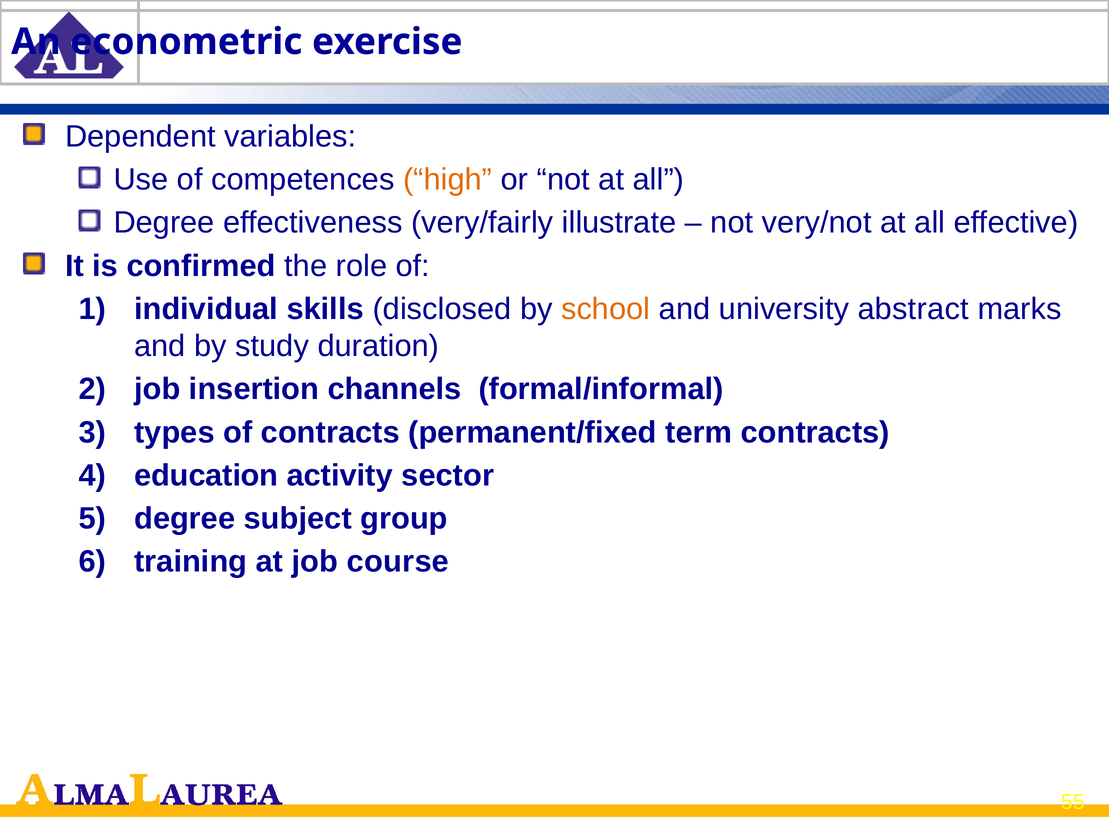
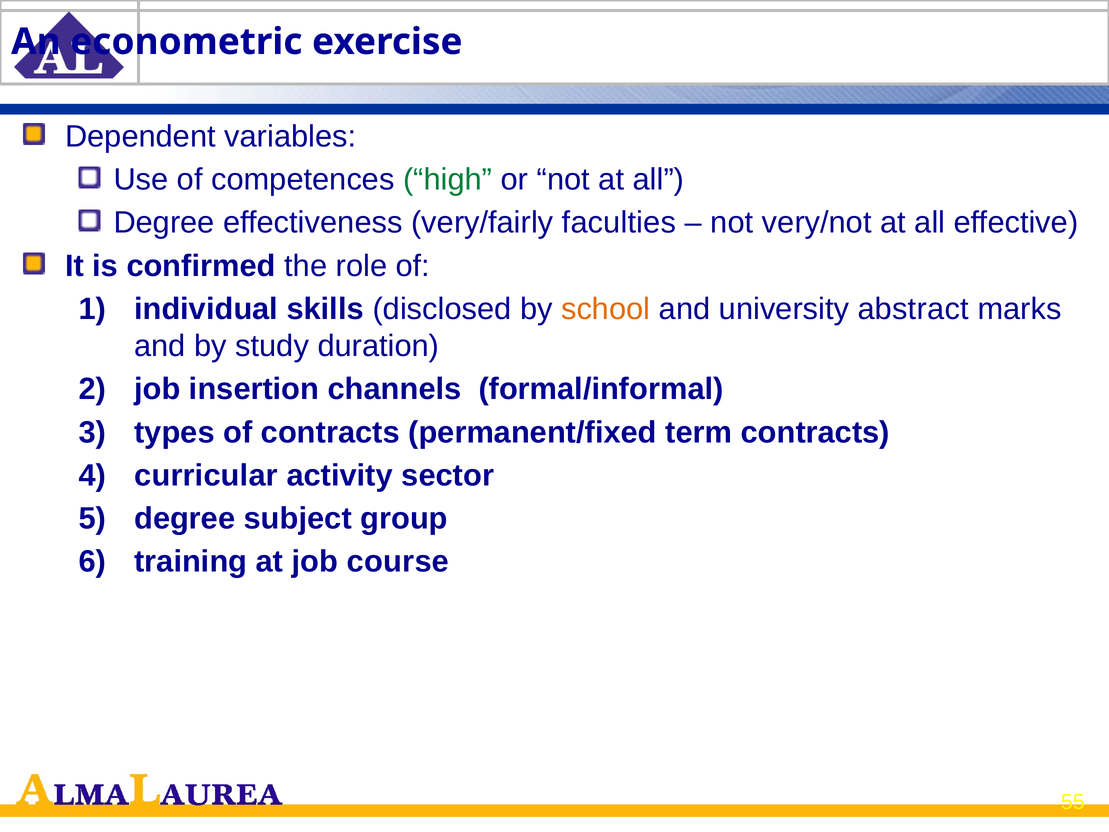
high colour: orange -> green
illustrate: illustrate -> faculties
education: education -> curricular
